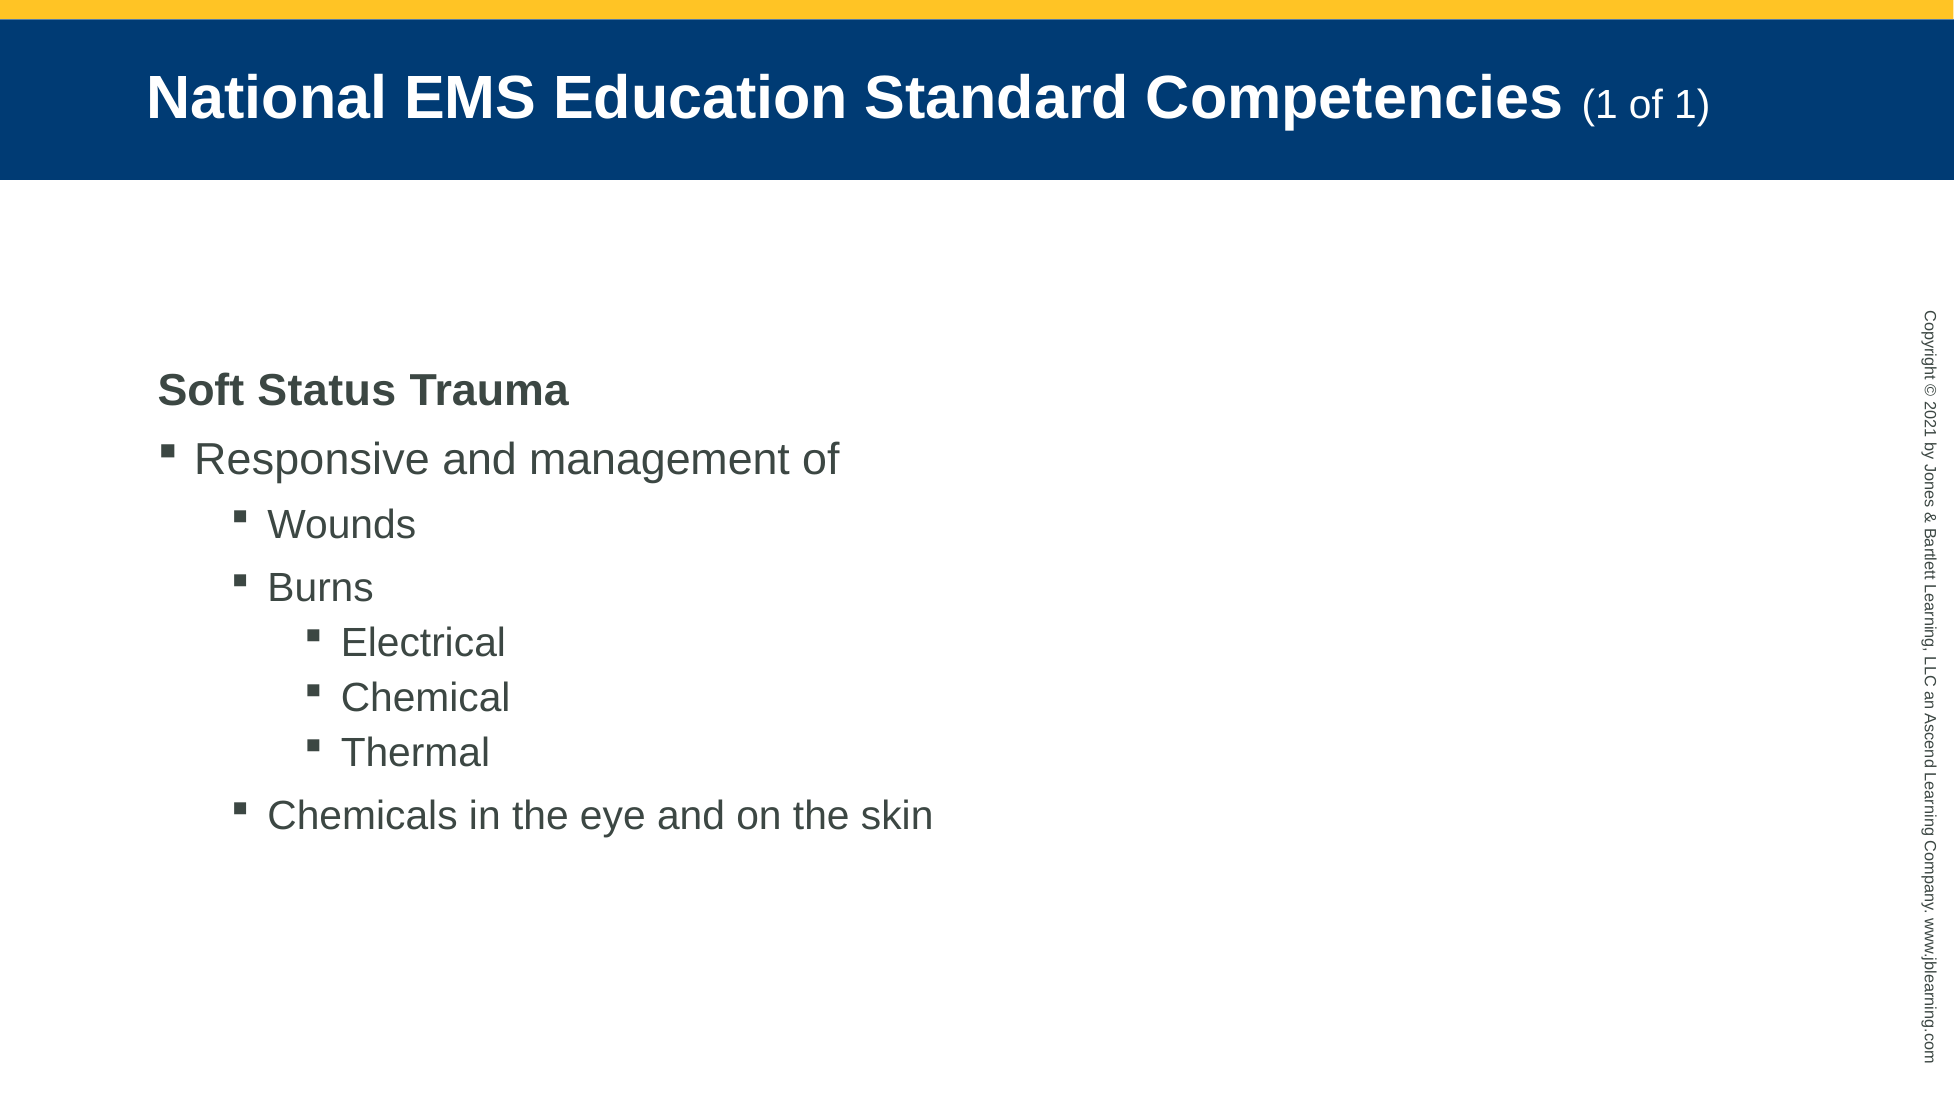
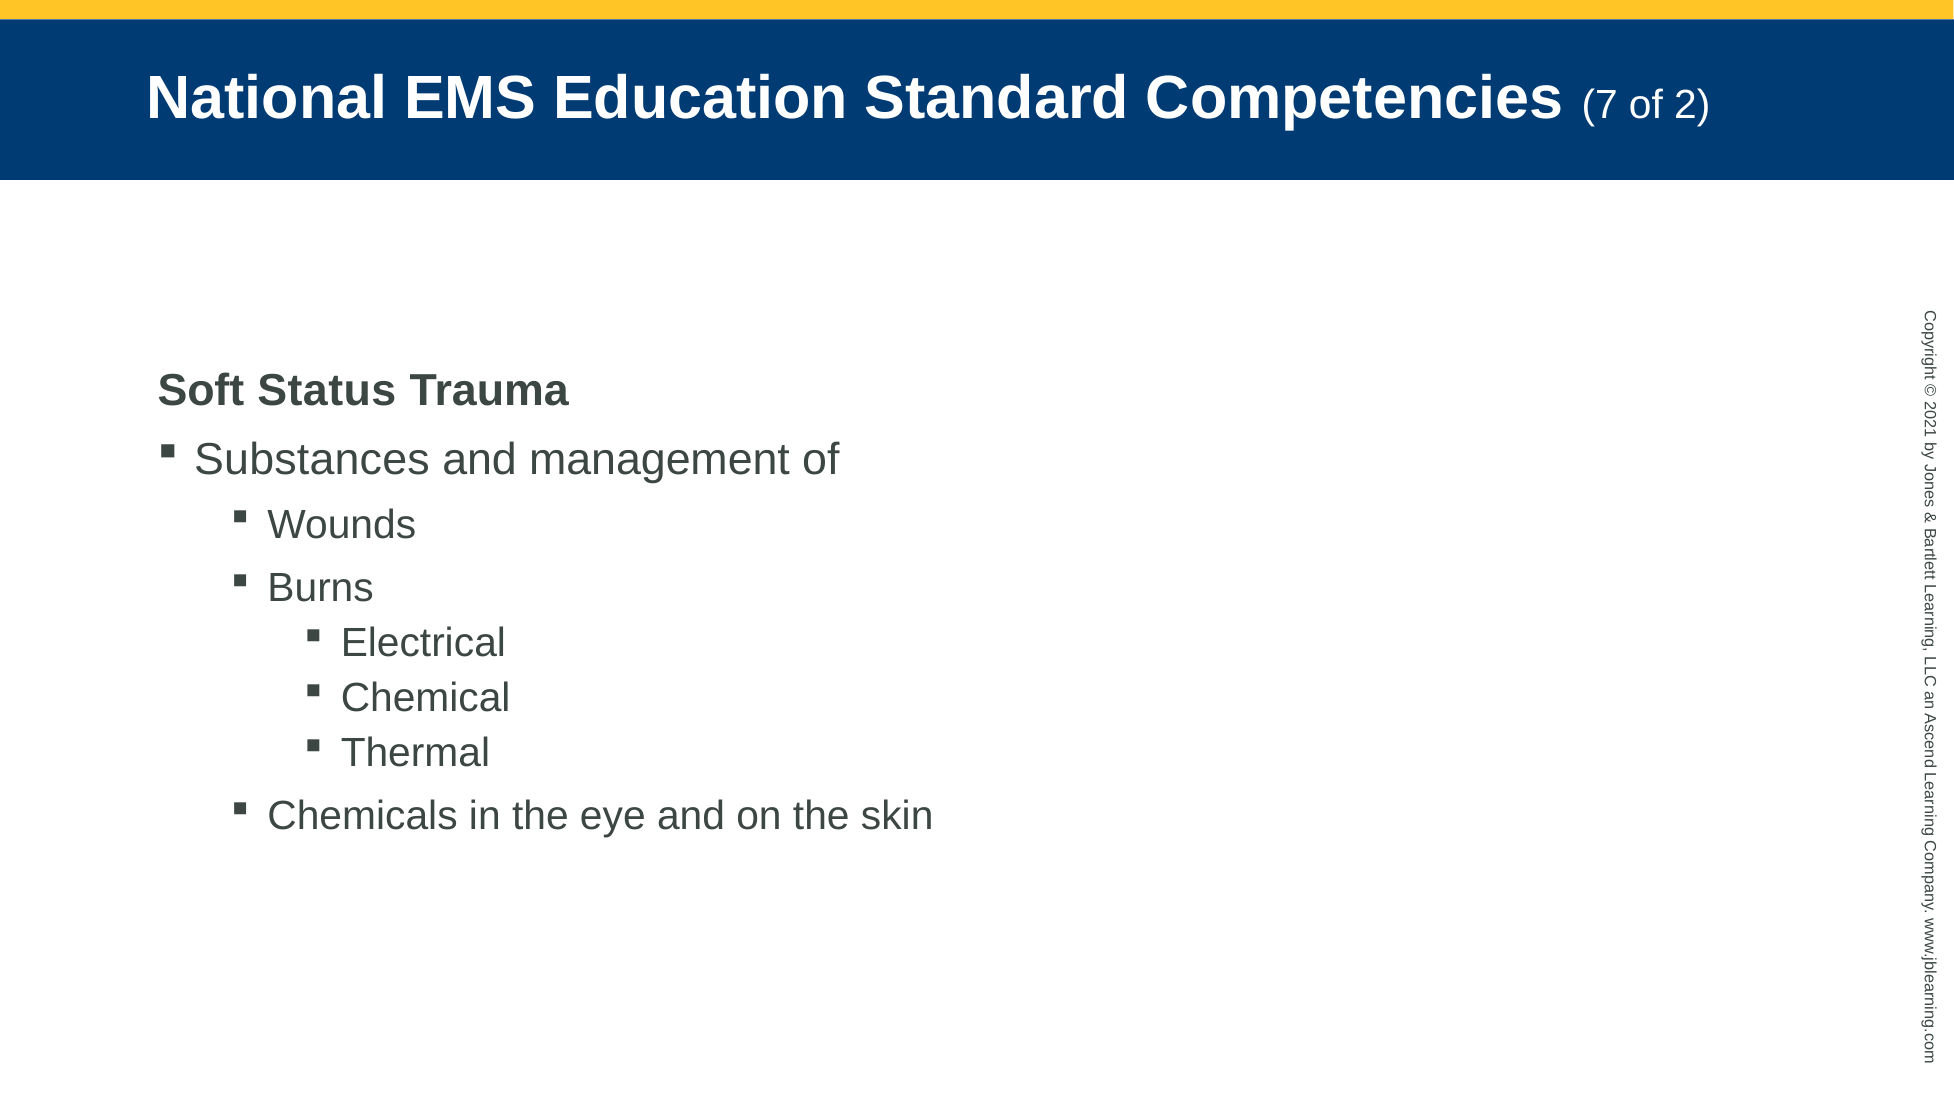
Competencies 1: 1 -> 7
of 1: 1 -> 2
Responsive: Responsive -> Substances
